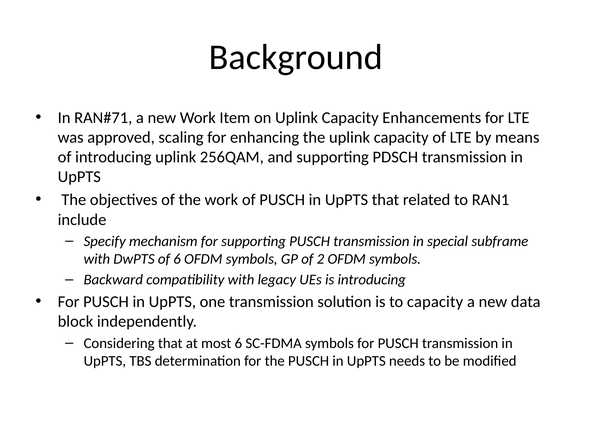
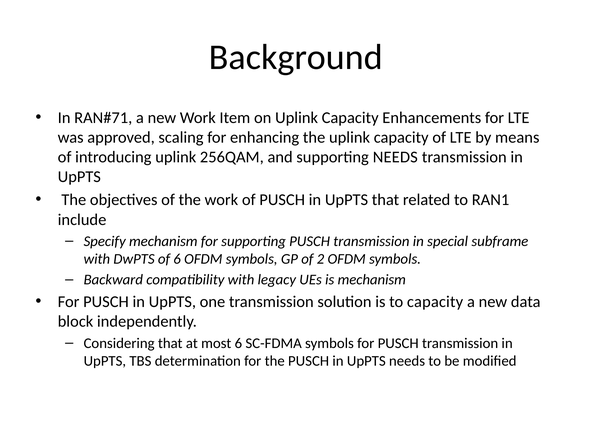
supporting PDSCH: PDSCH -> NEEDS
is introducing: introducing -> mechanism
